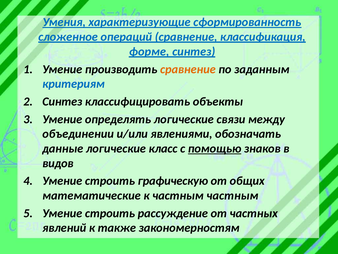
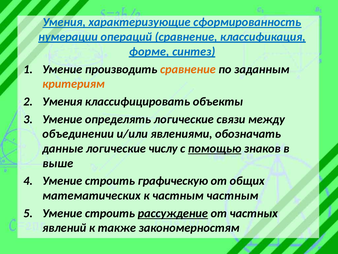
сложенное: сложенное -> нумерации
критериям colour: blue -> orange
Синтез at (62, 101): Синтез -> Умения
класс: класс -> числу
видов: видов -> выше
математические: математические -> математических
рассуждение underline: none -> present
